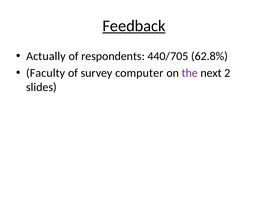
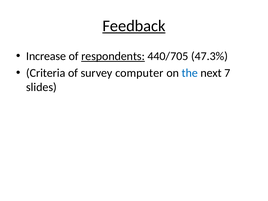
Actually: Actually -> Increase
respondents underline: none -> present
62.8%: 62.8% -> 47.3%
Faculty: Faculty -> Criteria
the colour: purple -> blue
2: 2 -> 7
